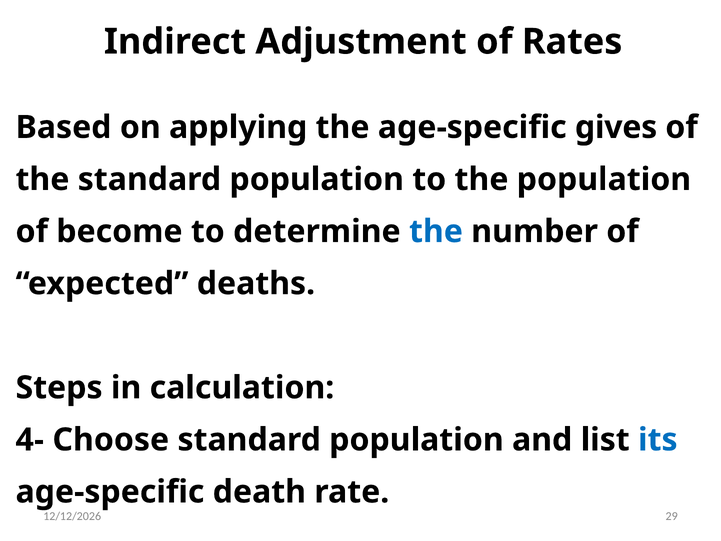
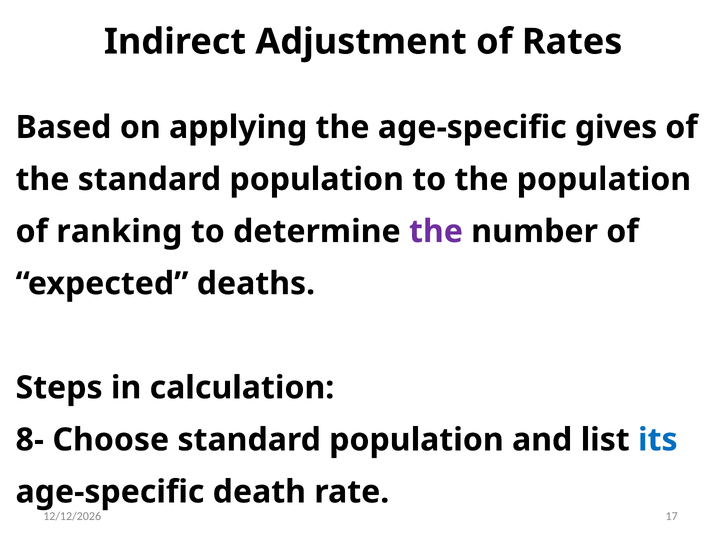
become: become -> ranking
the at (436, 231) colour: blue -> purple
4-: 4- -> 8-
29: 29 -> 17
